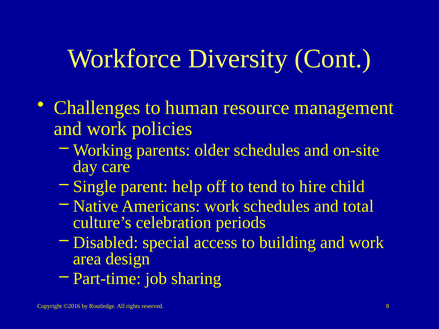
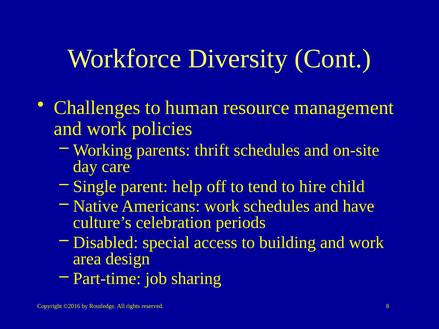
older: older -> thrift
total: total -> have
